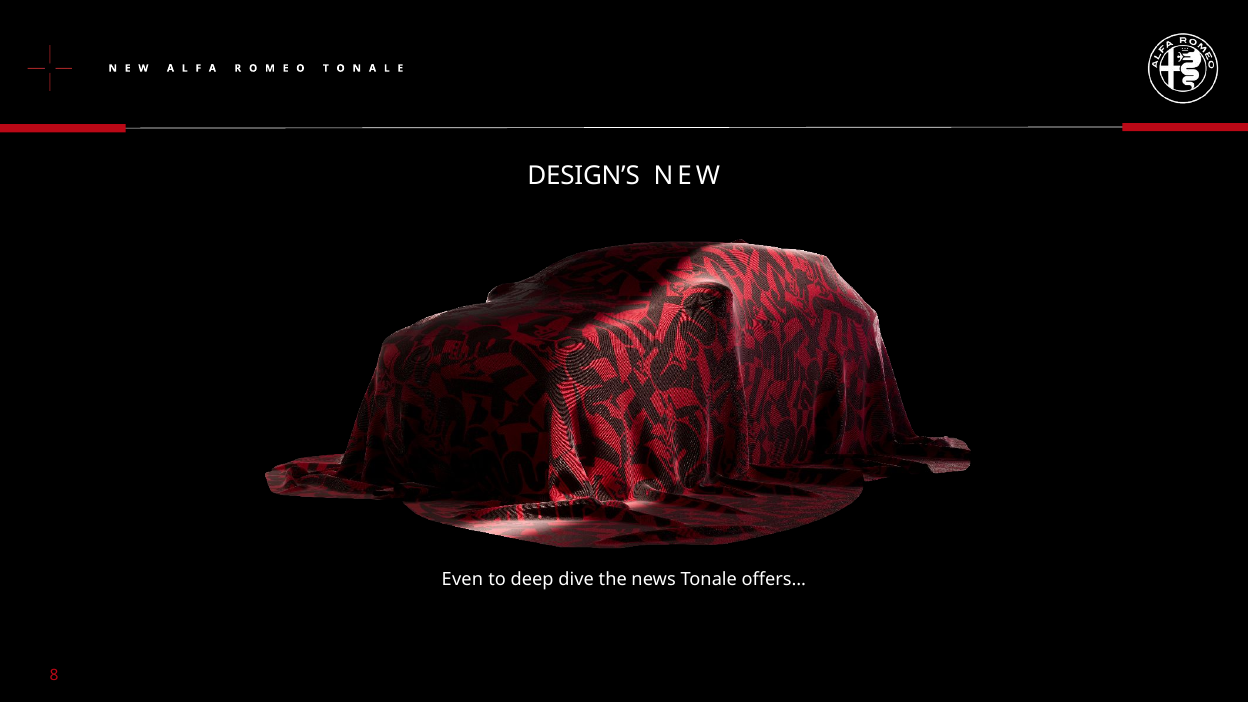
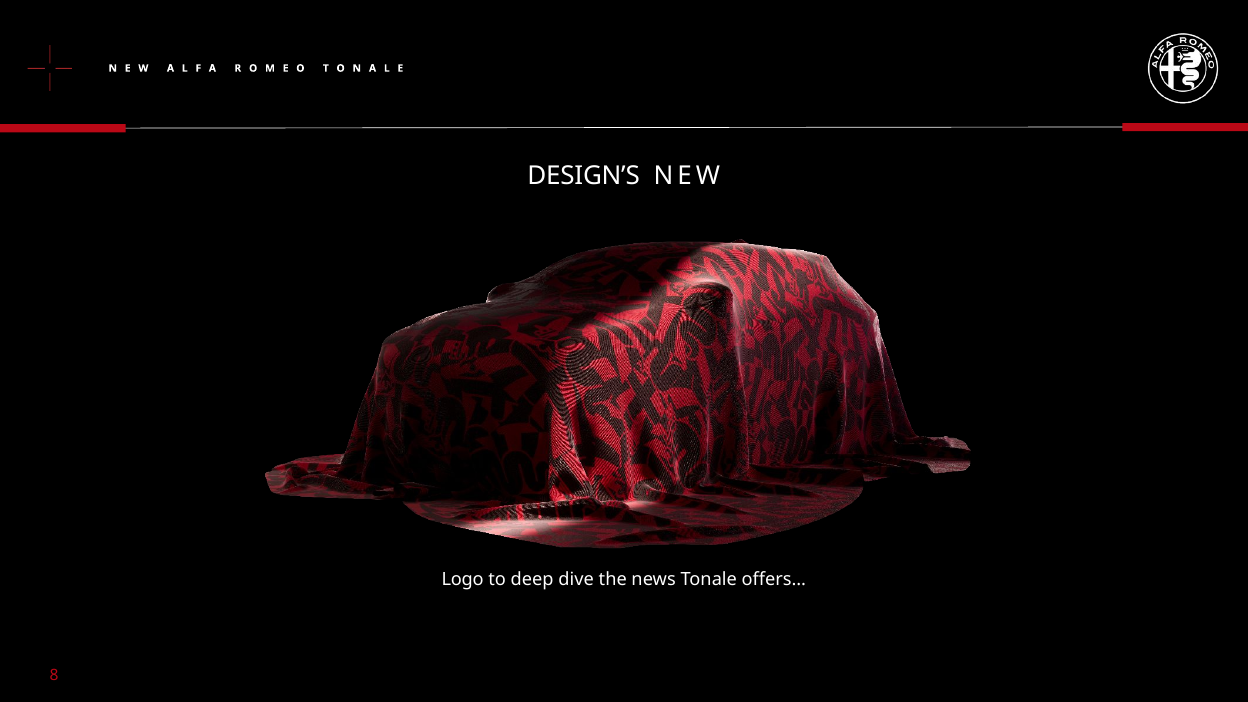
Even: Even -> Logo
